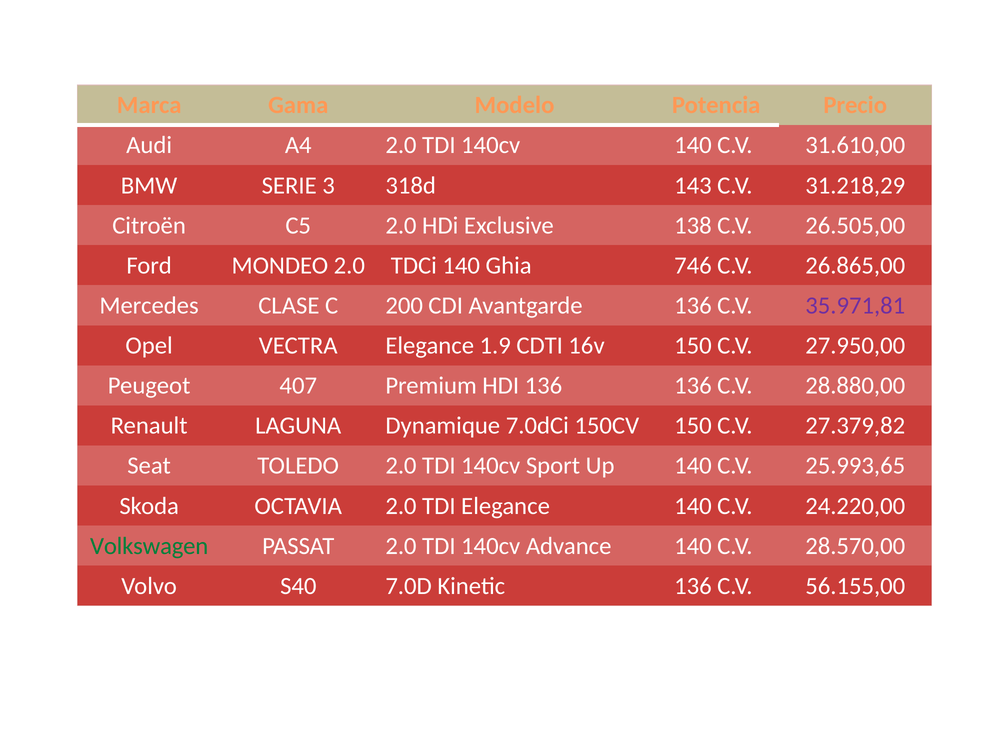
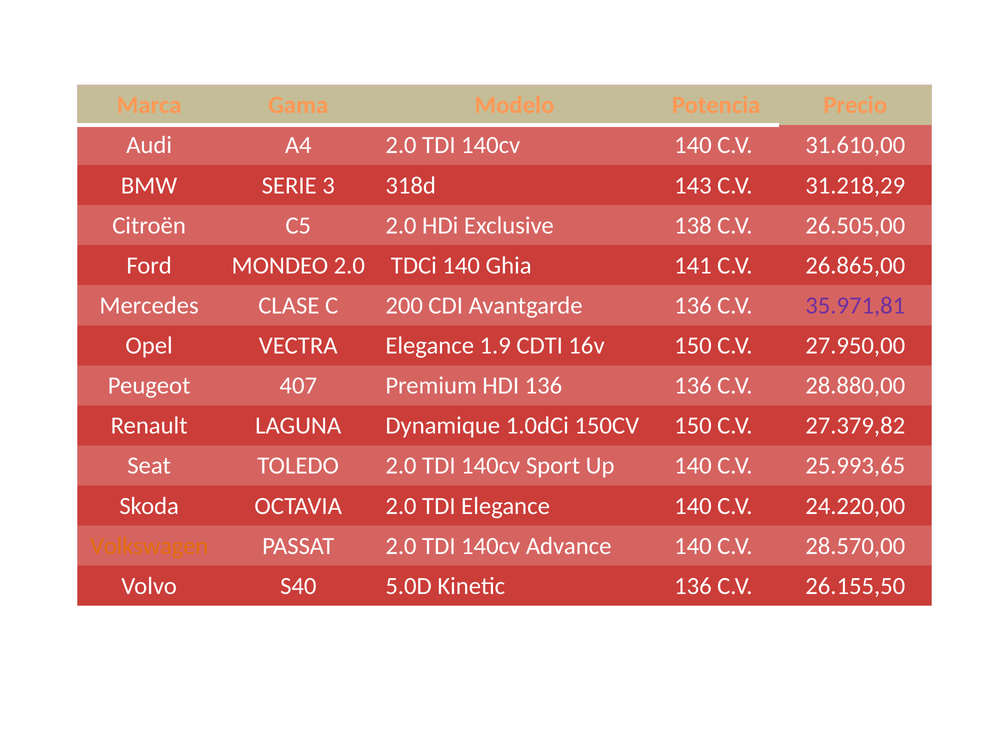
746: 746 -> 141
7.0dCi: 7.0dCi -> 1.0dCi
Volkswagen colour: green -> orange
7.0D: 7.0D -> 5.0D
56.155,00: 56.155,00 -> 26.155,50
